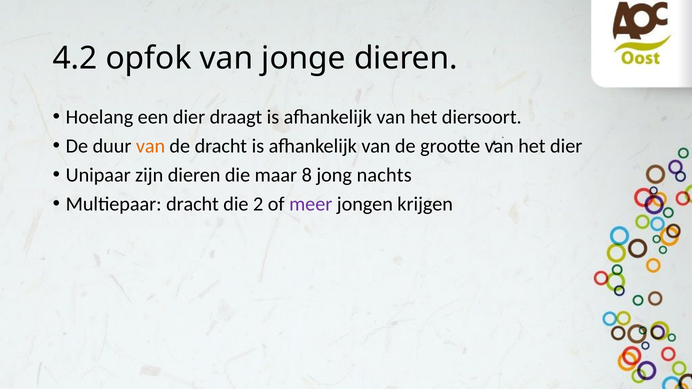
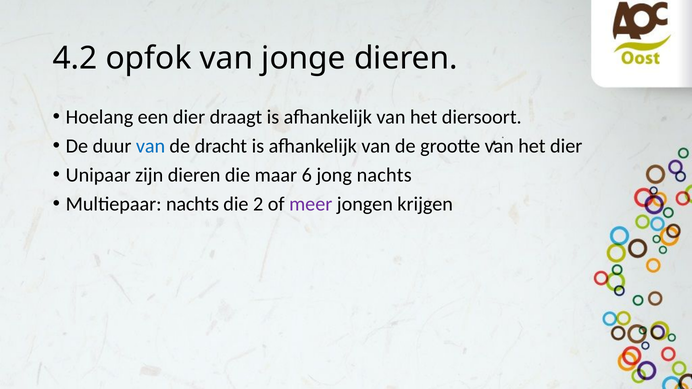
van at (151, 146) colour: orange -> blue
8: 8 -> 6
Multiepaar dracht: dracht -> nachts
